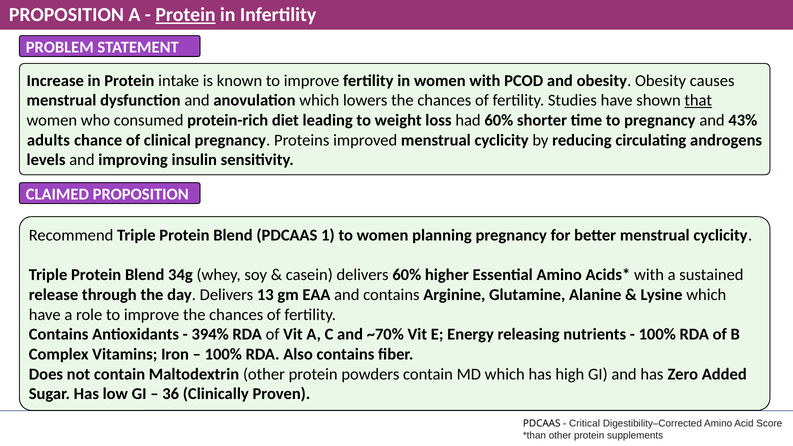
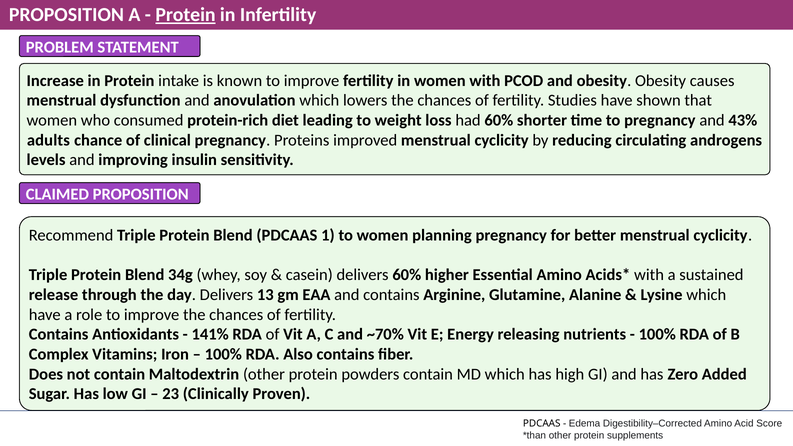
that underline: present -> none
394%: 394% -> 141%
36: 36 -> 23
Critical: Critical -> Edema
